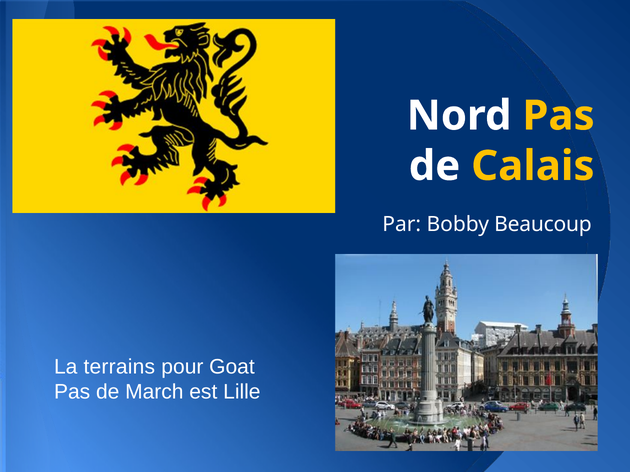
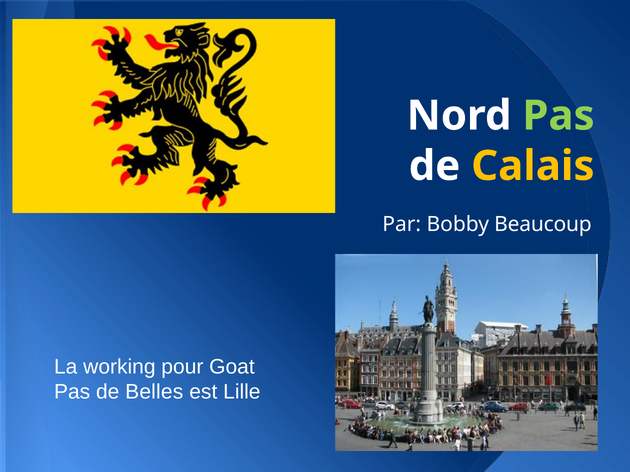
Pas at (559, 116) colour: yellow -> light green
terrains: terrains -> working
March: March -> Belles
